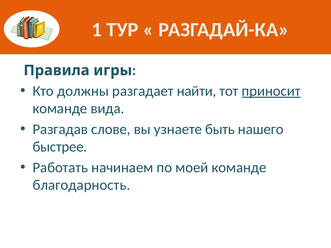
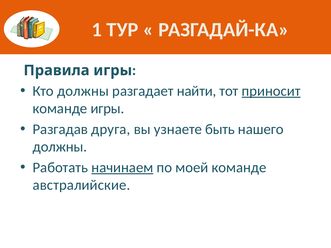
команде вида: вида -> игры
слове: слове -> друга
быстрее at (60, 147): быстрее -> должны
начинаем underline: none -> present
благодарность: благодарность -> австралийские
